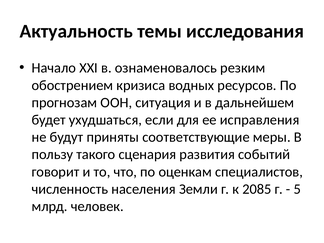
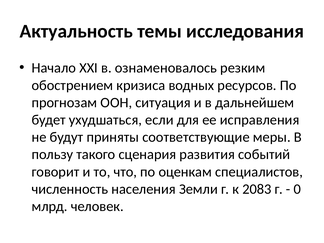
2085: 2085 -> 2083
5: 5 -> 0
